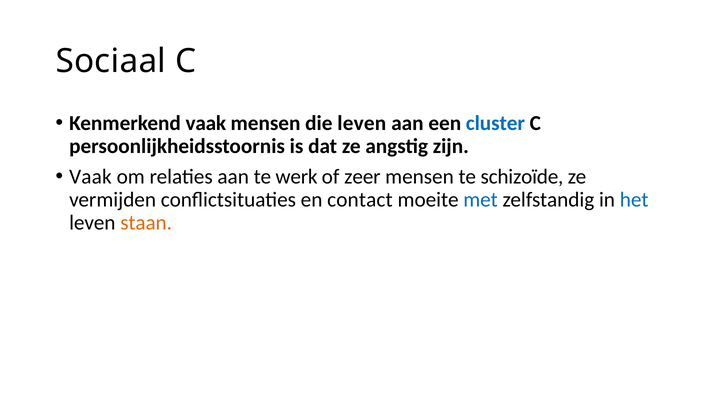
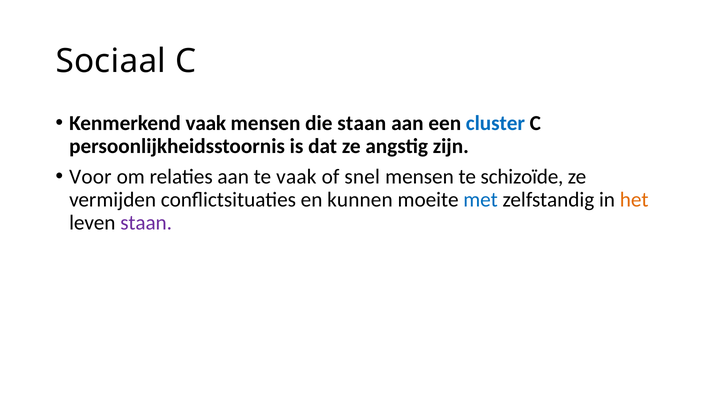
die leven: leven -> staan
Vaak at (90, 177): Vaak -> Voor
te werk: werk -> vaak
zeer: zeer -> snel
contact: contact -> kunnen
het colour: blue -> orange
staan at (146, 222) colour: orange -> purple
